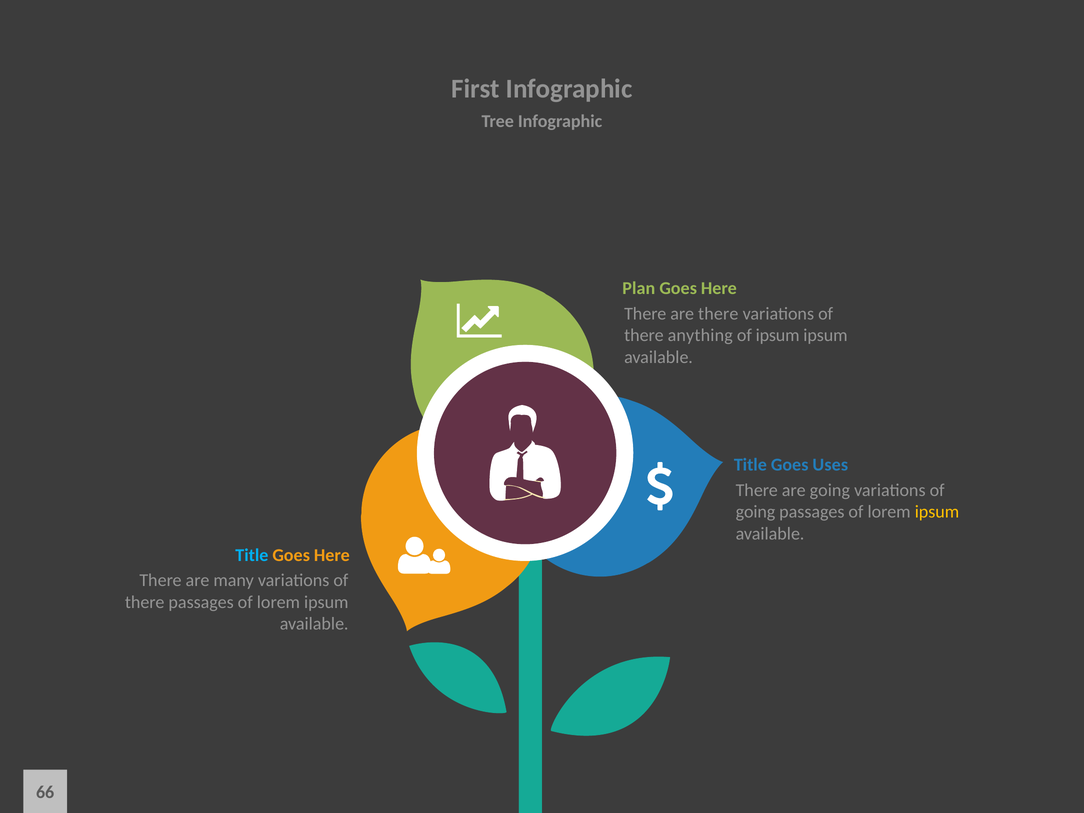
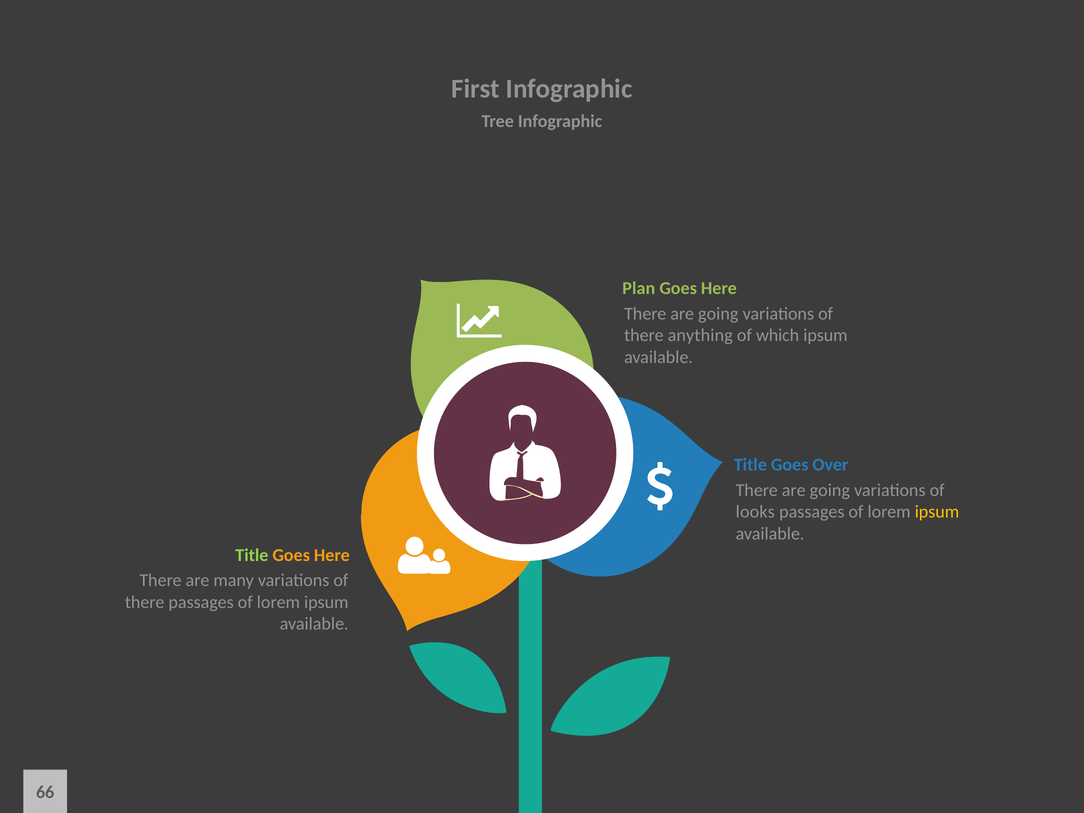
there at (718, 314): there -> going
of ipsum: ipsum -> which
Uses: Uses -> Over
going at (755, 512): going -> looks
Title at (252, 555) colour: light blue -> light green
